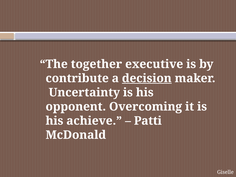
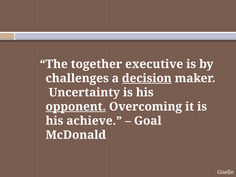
contribute: contribute -> challenges
opponent underline: none -> present
Patti: Patti -> Goal
